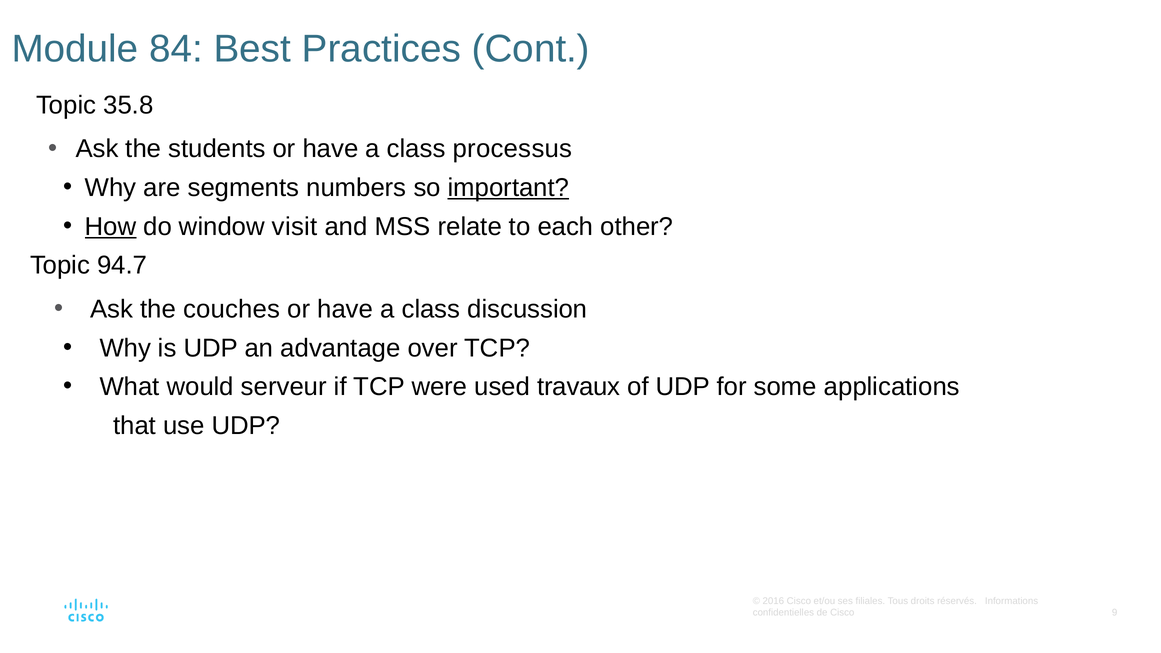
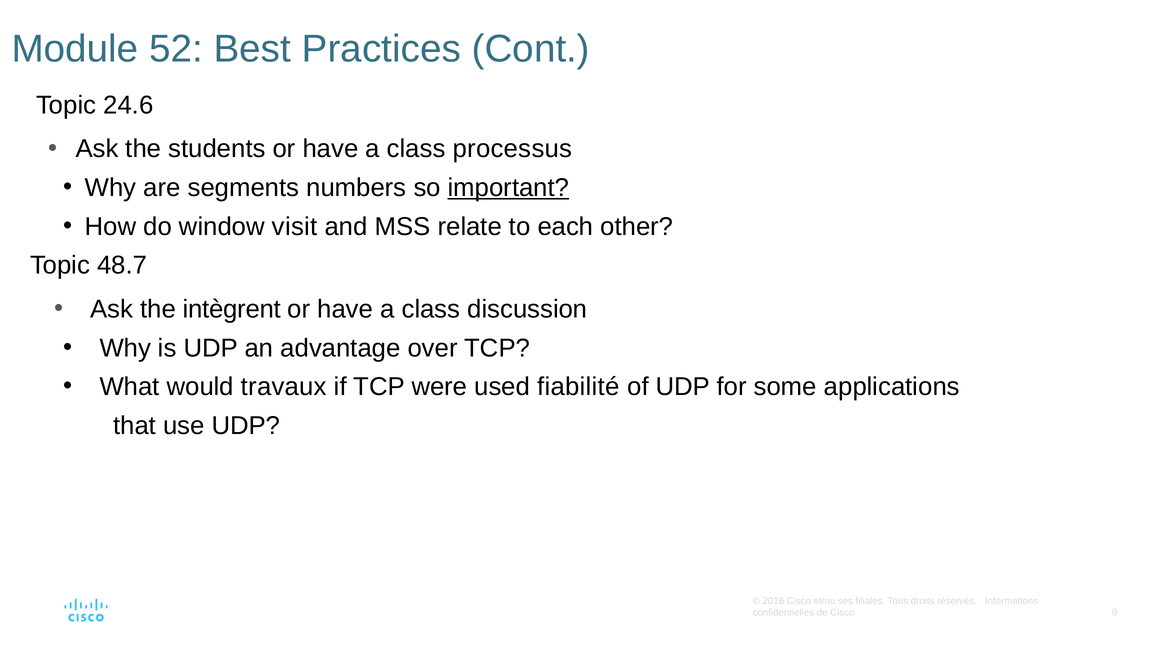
84: 84 -> 52
35.8: 35.8 -> 24.6
How underline: present -> none
94.7: 94.7 -> 48.7
couches: couches -> intègrent
serveur: serveur -> travaux
travaux: travaux -> fiabilité
